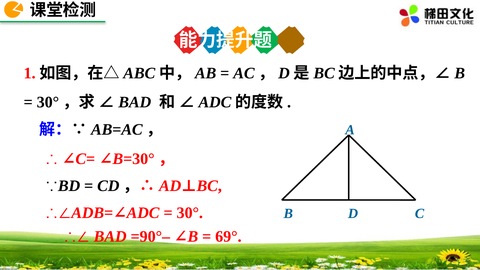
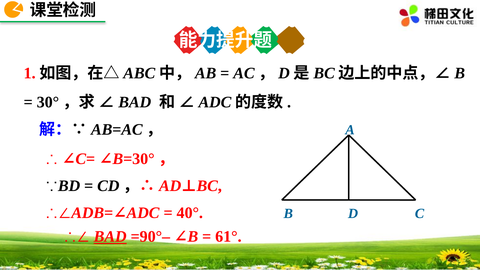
30°: 30° -> 40°
BAD underline: none -> present
69°: 69° -> 61°
